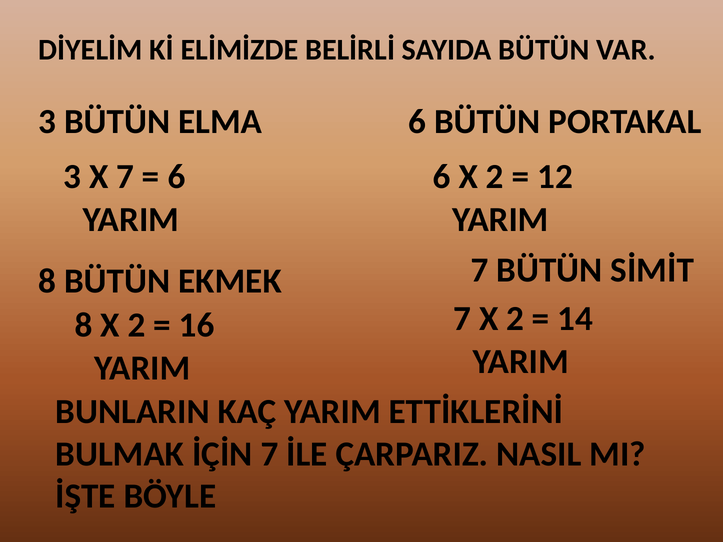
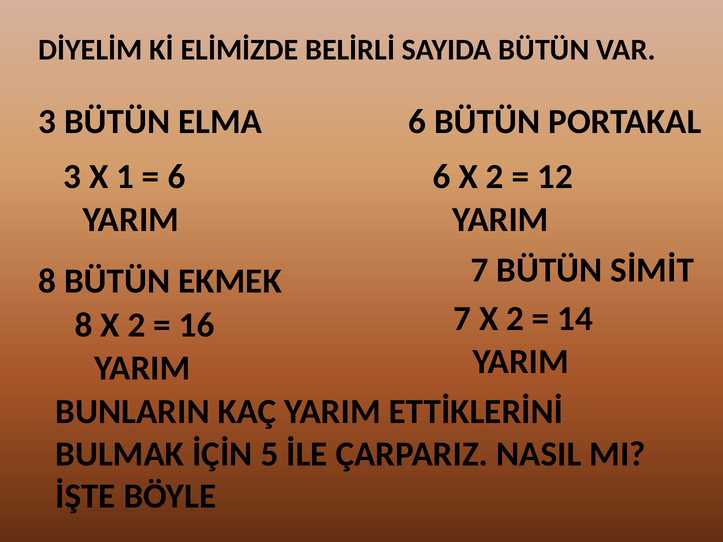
X 7: 7 -> 1
İÇİN 7: 7 -> 5
